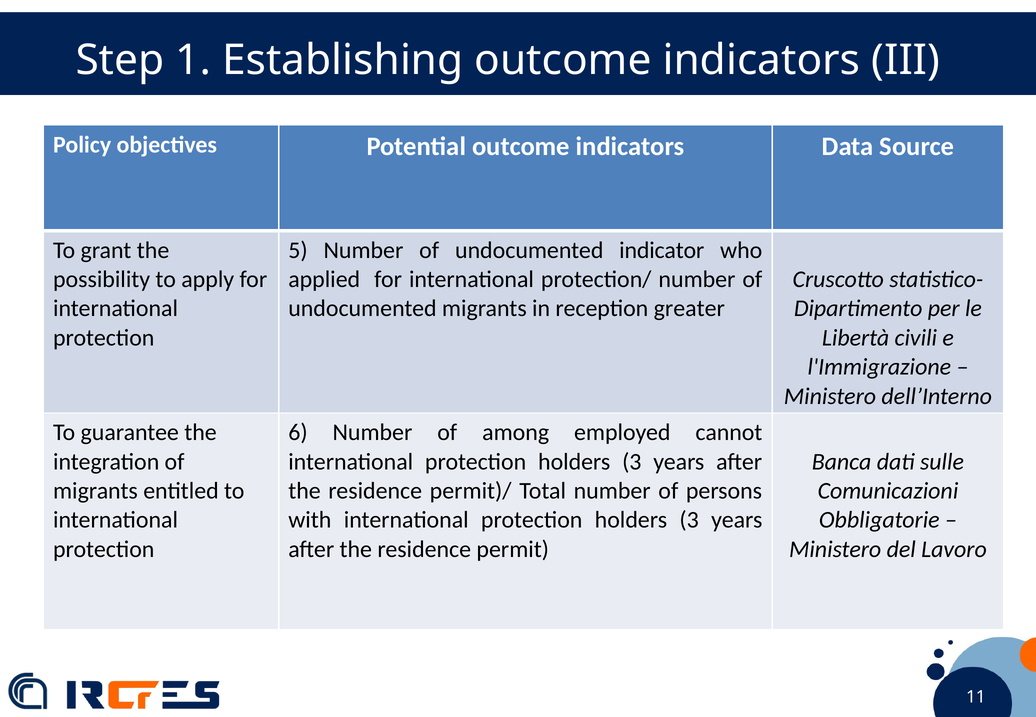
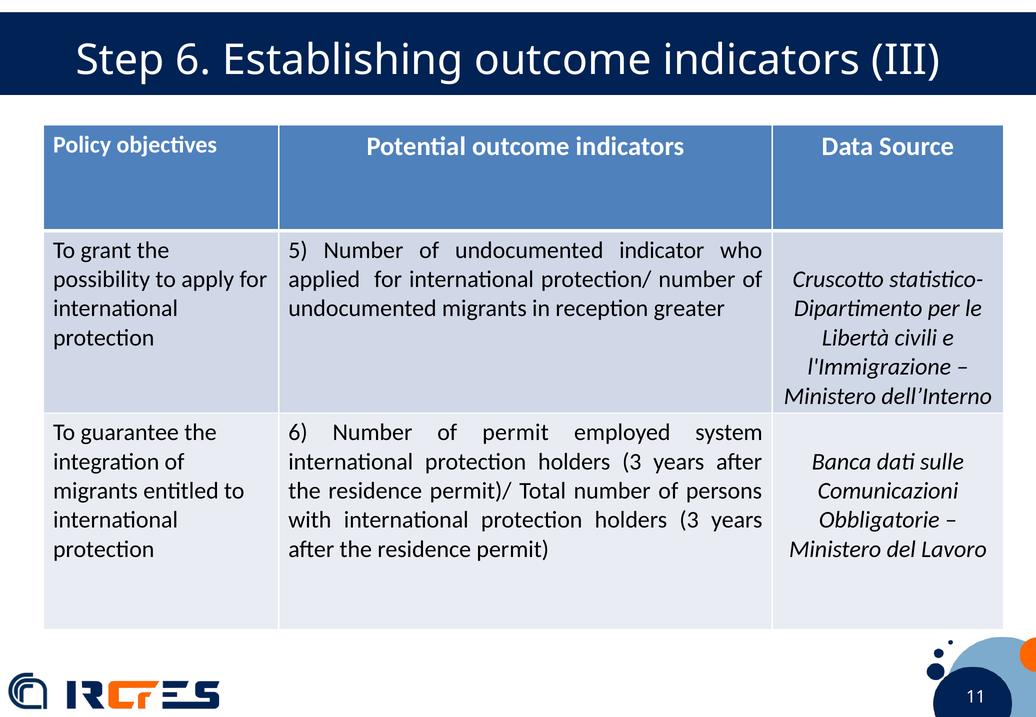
Step 1: 1 -> 6
of among: among -> permit
cannot: cannot -> system
